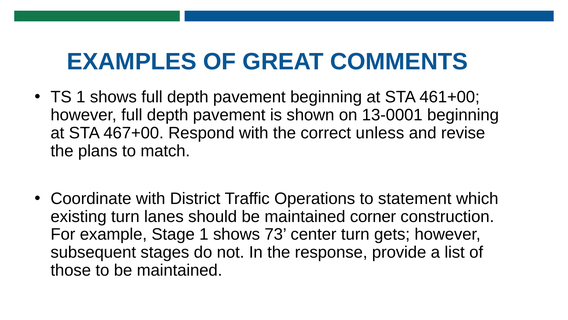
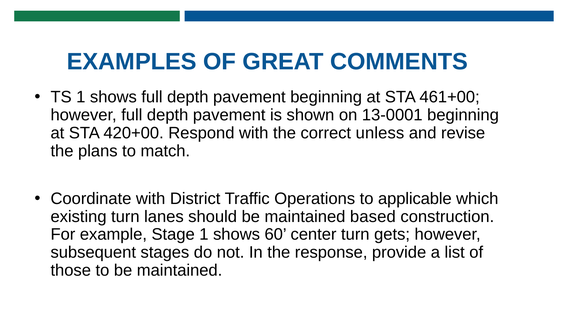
467+00: 467+00 -> 420+00
statement: statement -> applicable
corner: corner -> based
73: 73 -> 60
